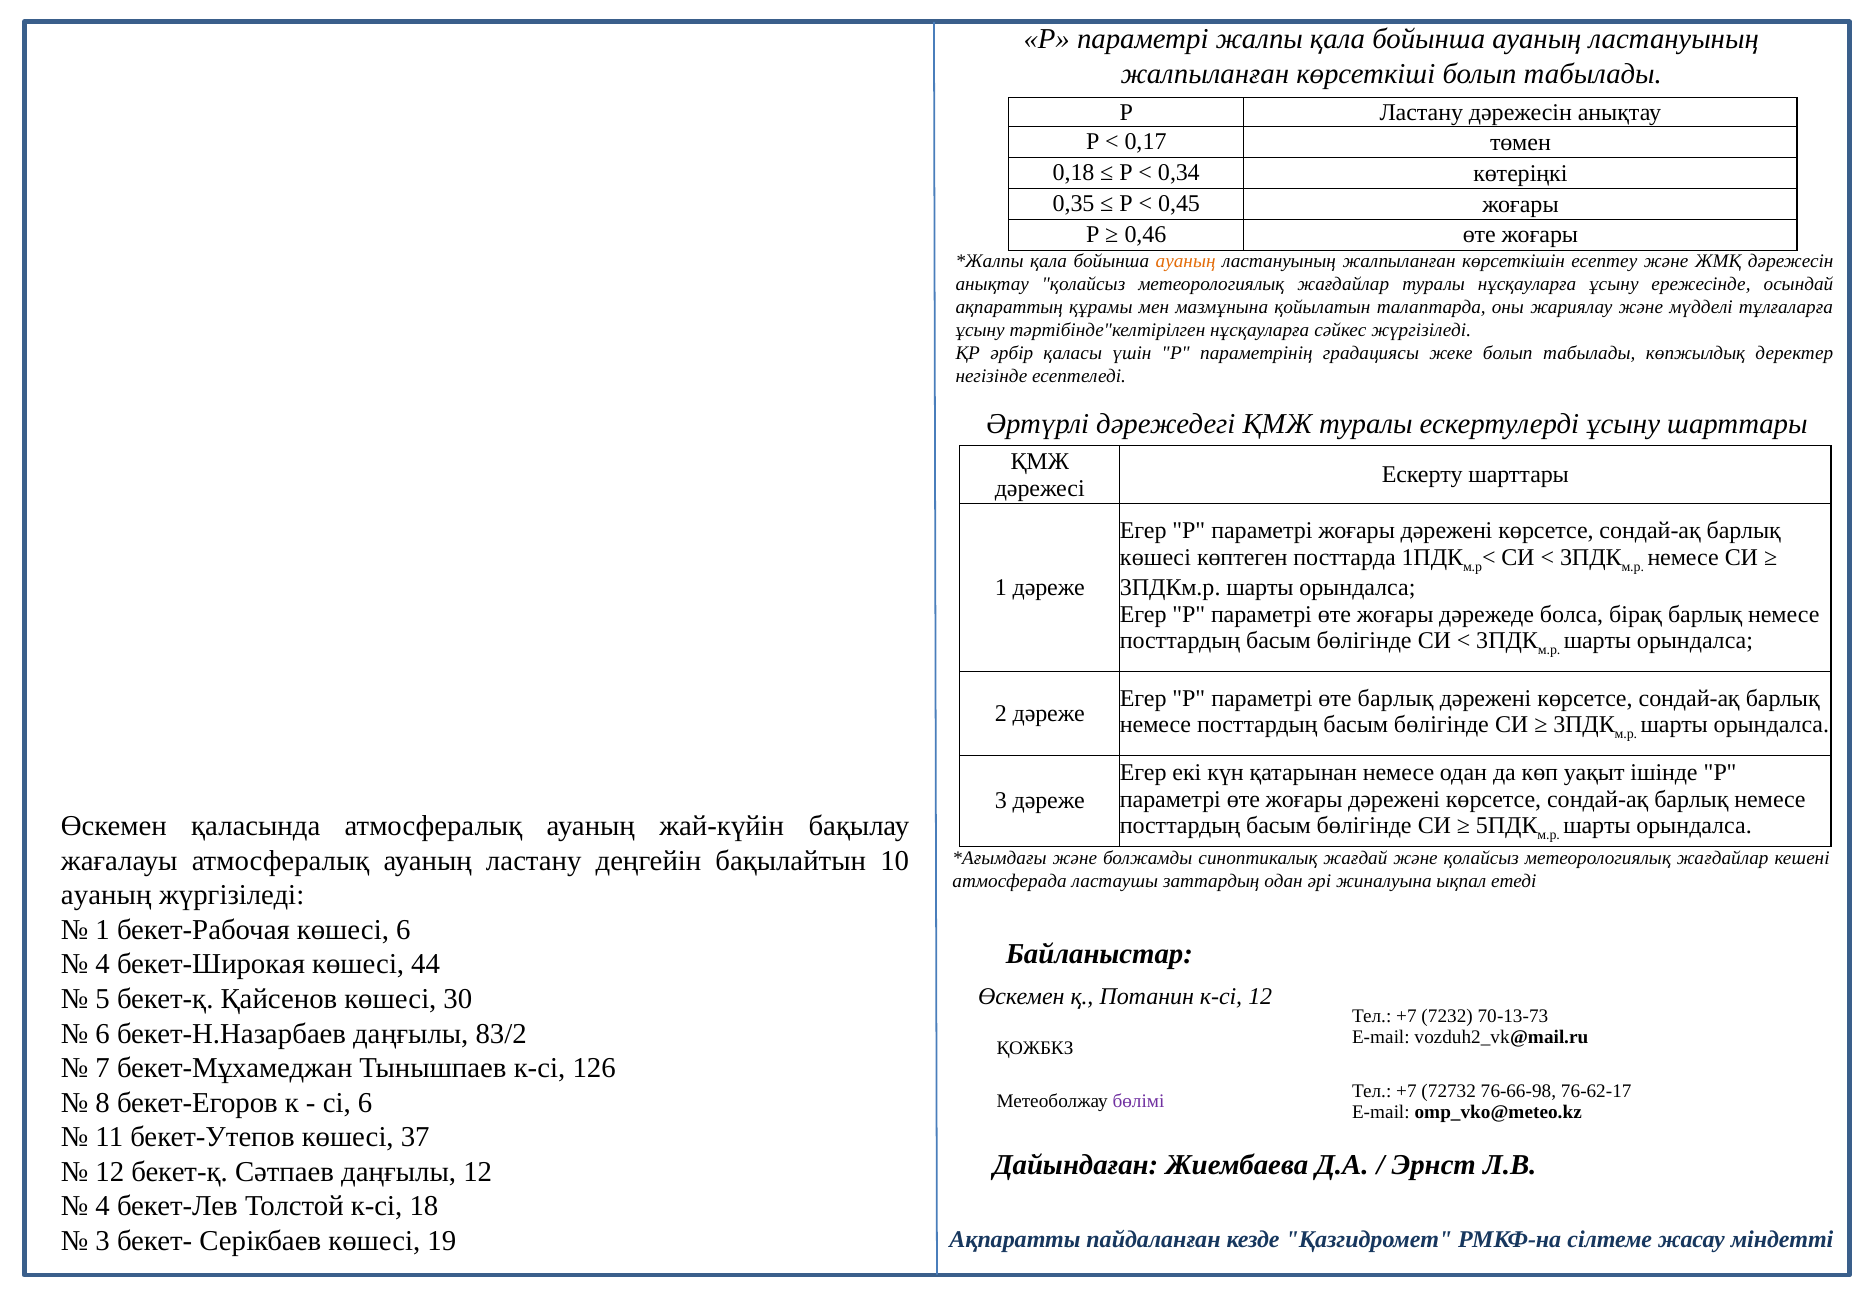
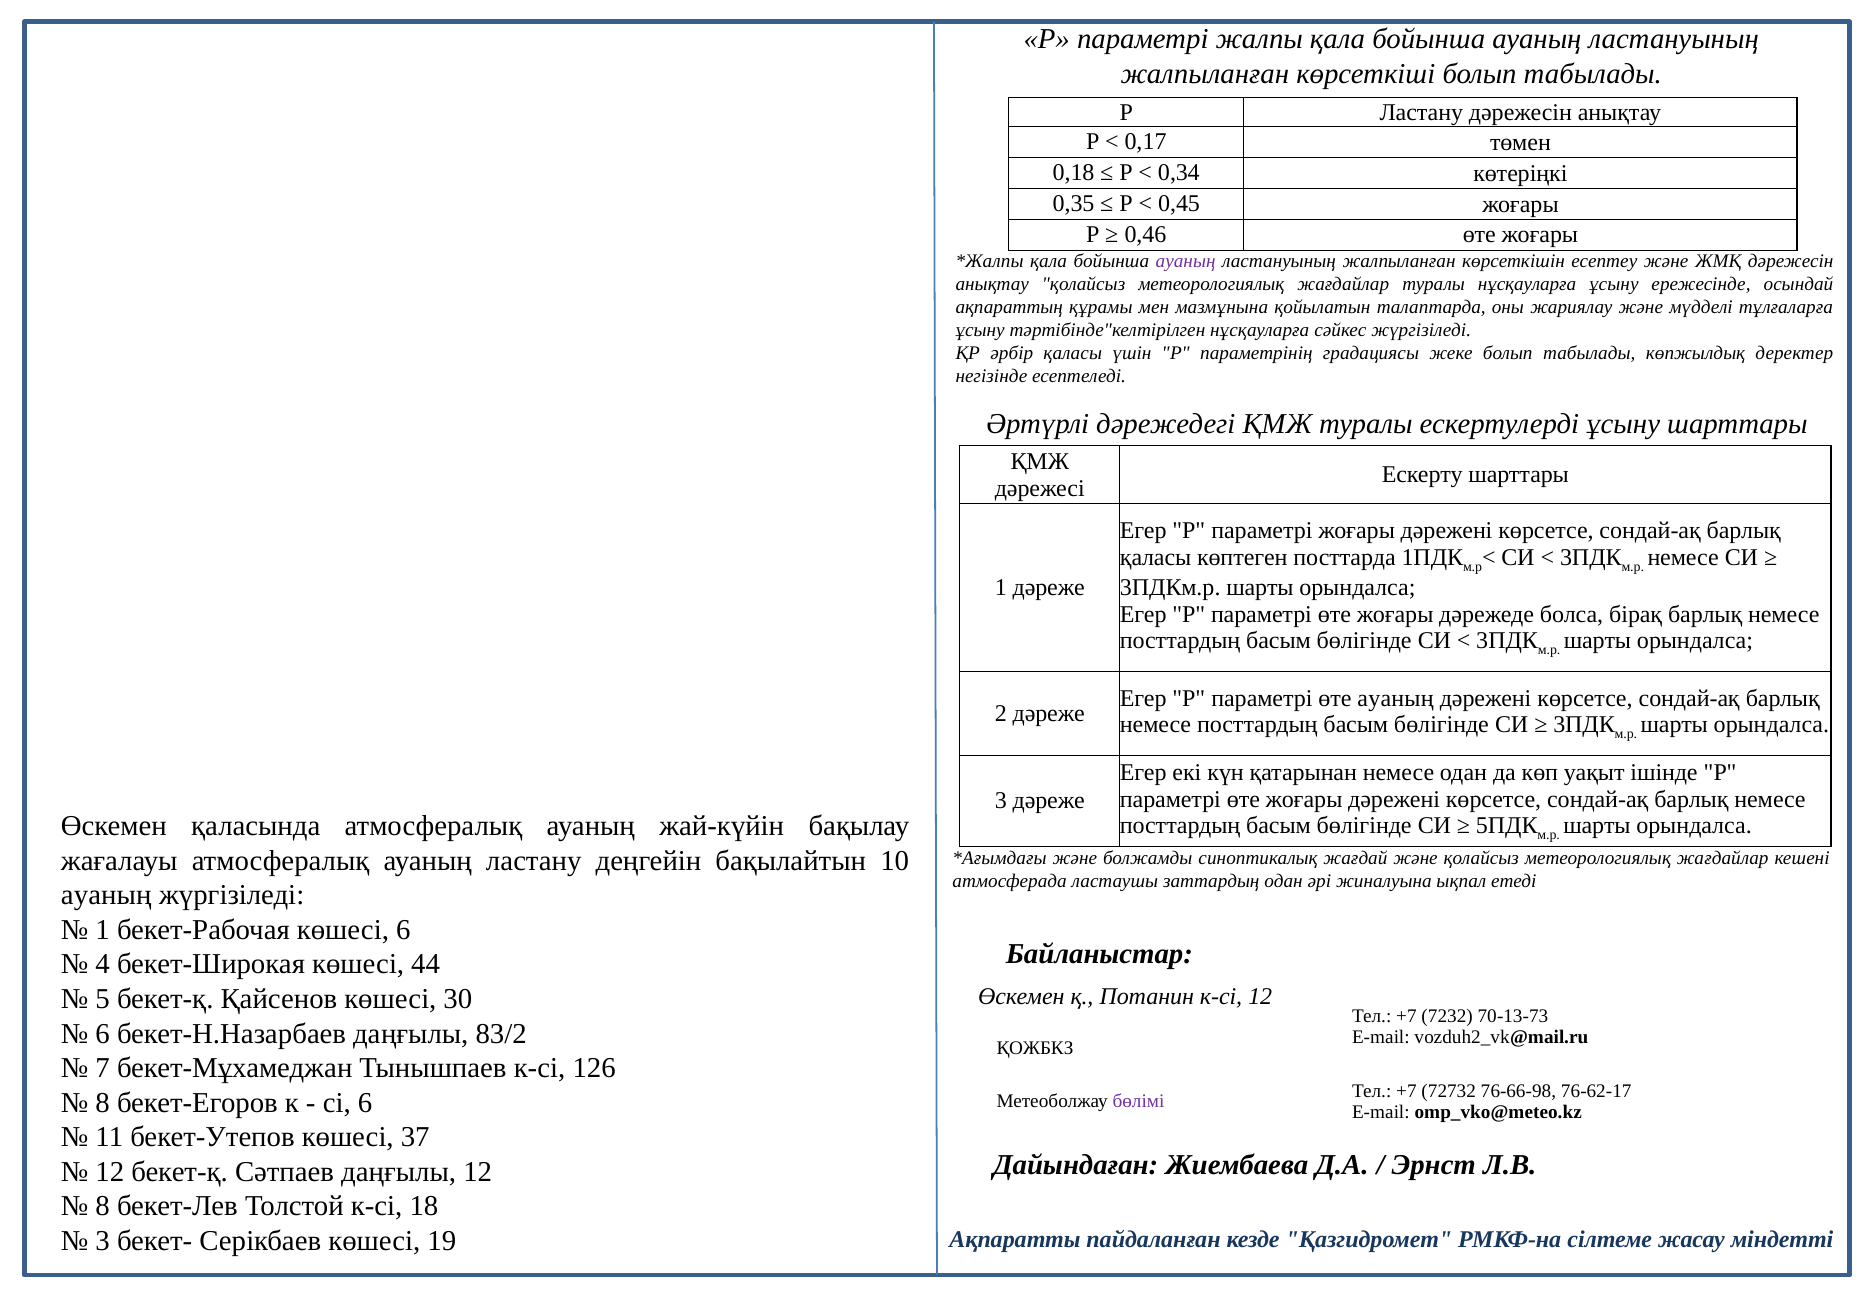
ауаның at (1186, 261) colour: orange -> purple
көшесі at (1155, 558): көшесі -> қаласы
өте барлық: барлық -> ауаның
4 at (103, 1207): 4 -> 8
